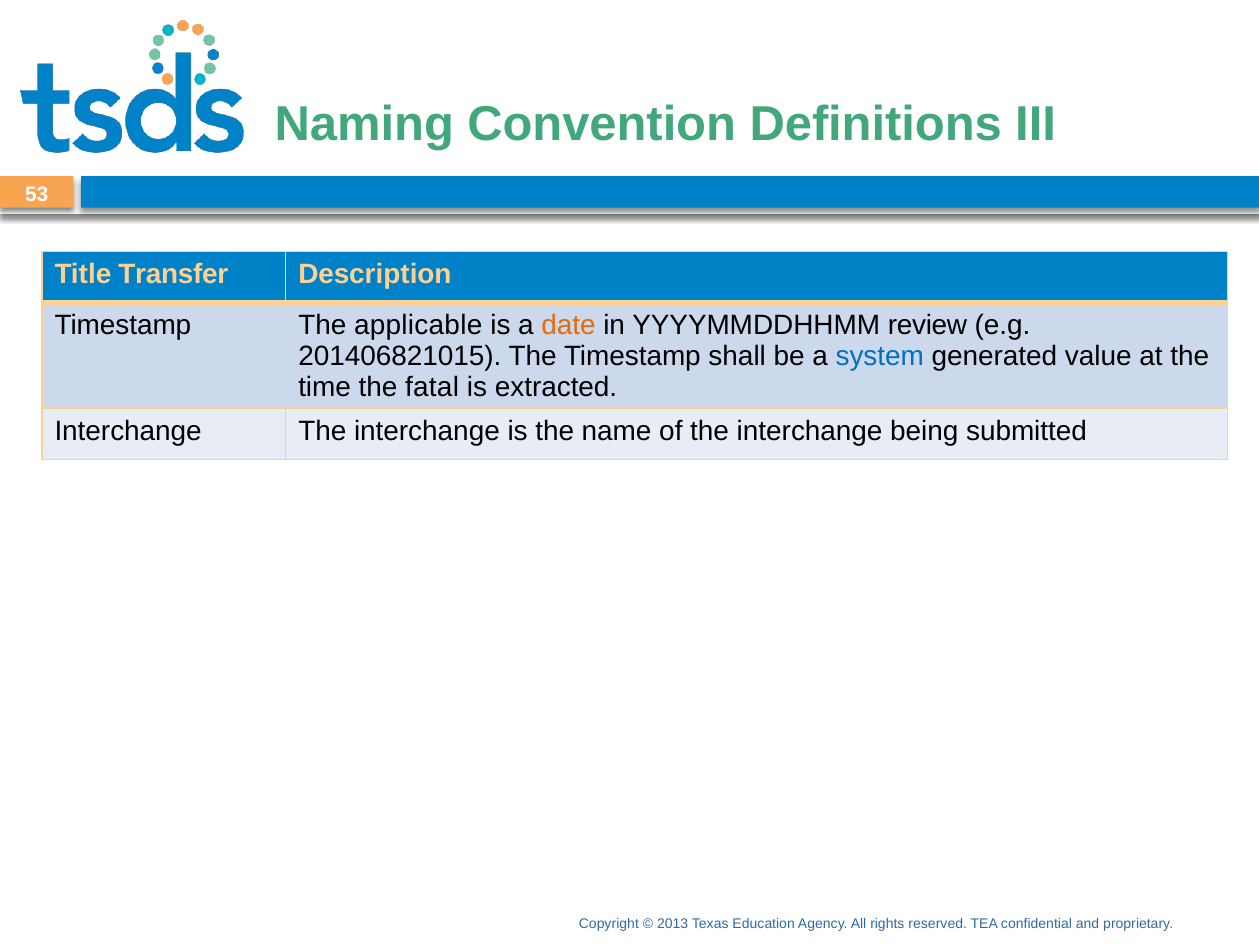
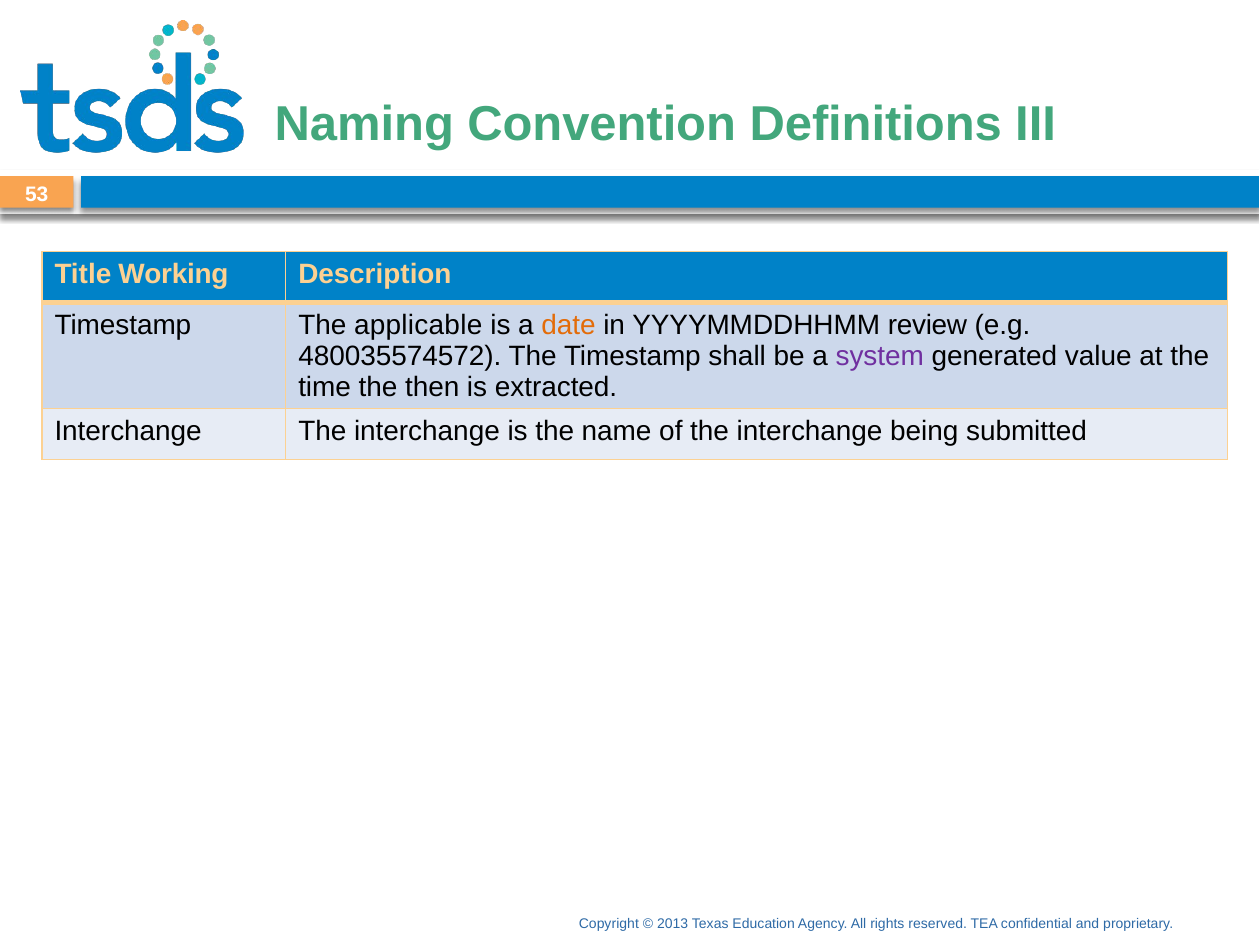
Transfer: Transfer -> Working
201406821015: 201406821015 -> 480035574572
system colour: blue -> purple
fatal: fatal -> then
